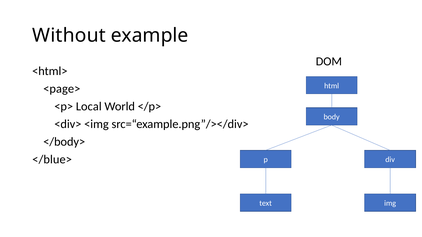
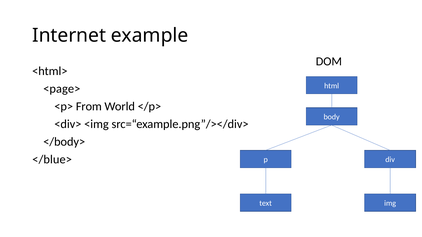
Without: Without -> Internet
Local: Local -> From
